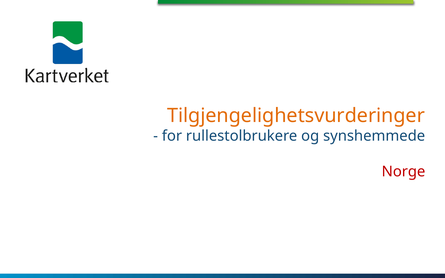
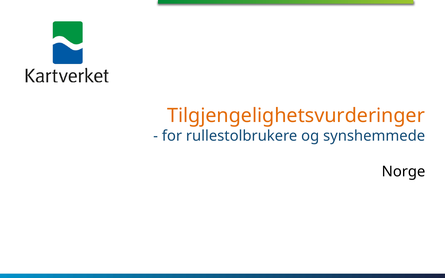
Norge colour: red -> black
